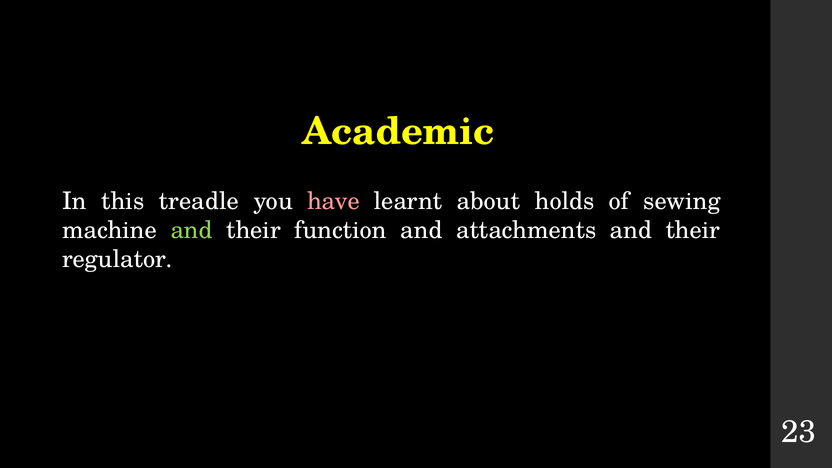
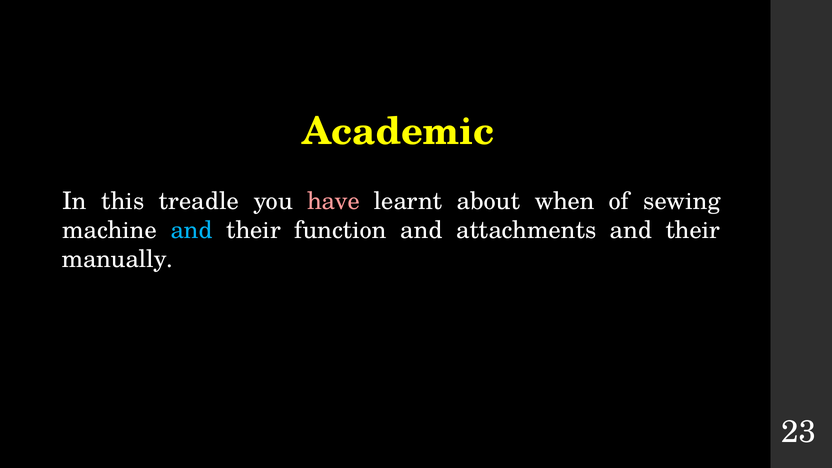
holds: holds -> when
and at (192, 230) colour: light green -> light blue
regulator: regulator -> manually
